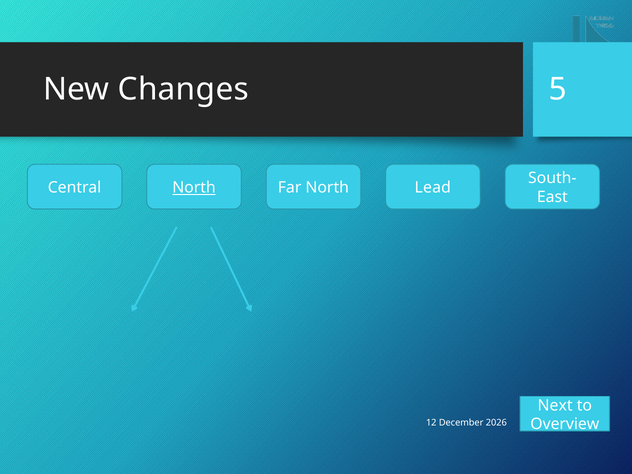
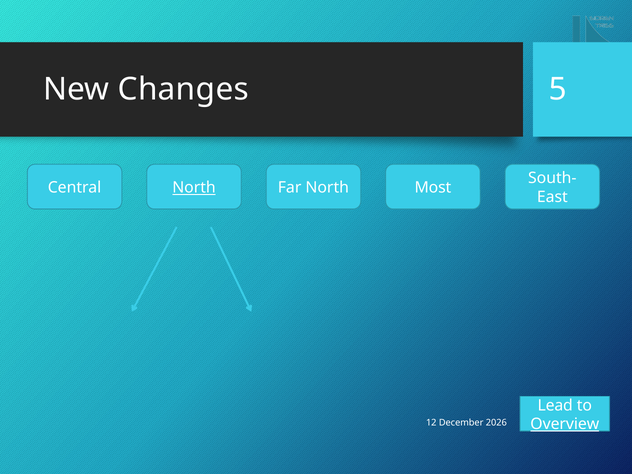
Lead: Lead -> Most
Next: Next -> Lead
Overview underline: none -> present
